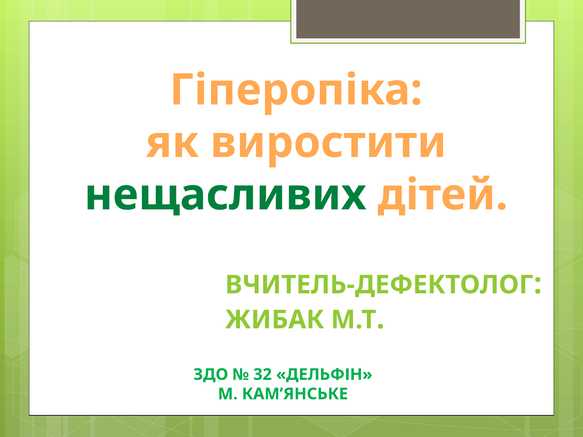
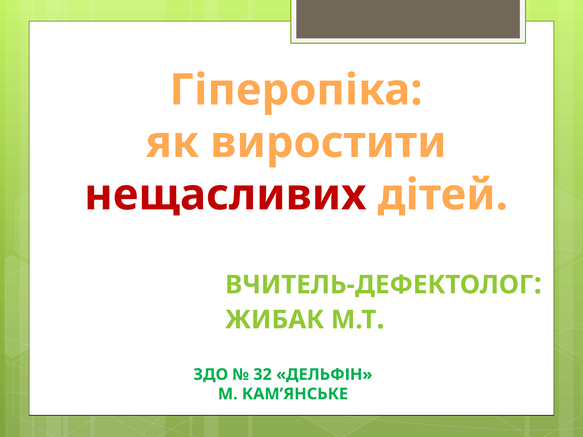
нещасливих colour: green -> red
